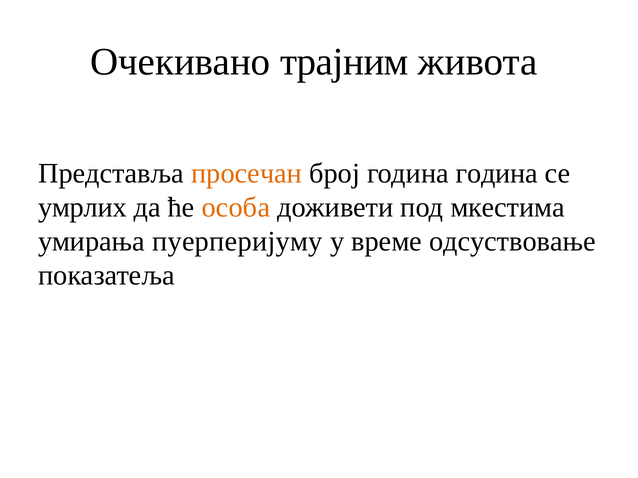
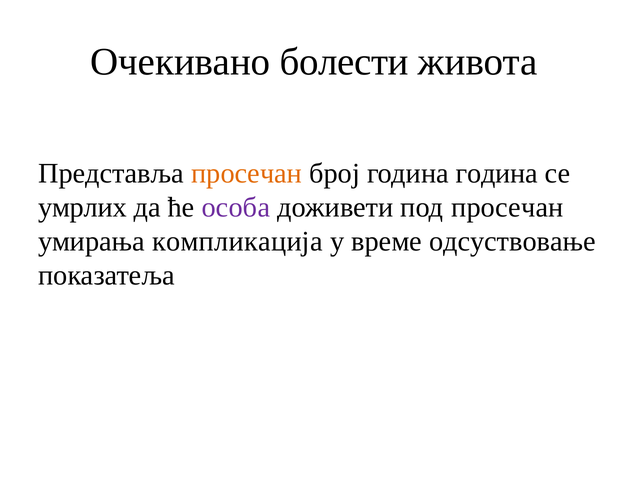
трајним: трајним -> болести
особа colour: orange -> purple
под мкестима: мкестима -> просечан
пуерперијуму: пуерперијуму -> компликација
